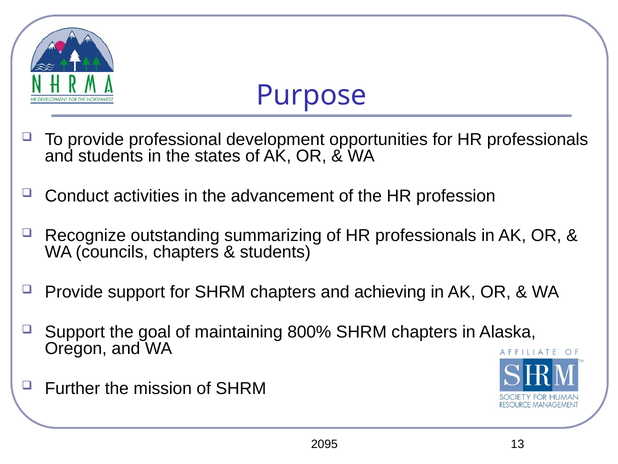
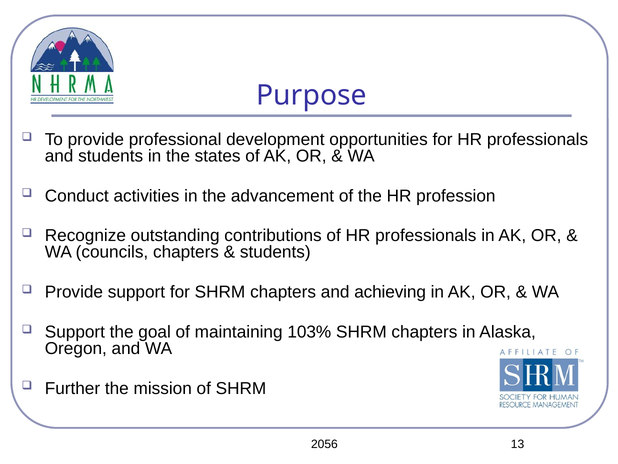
summarizing: summarizing -> contributions
800%: 800% -> 103%
2095: 2095 -> 2056
